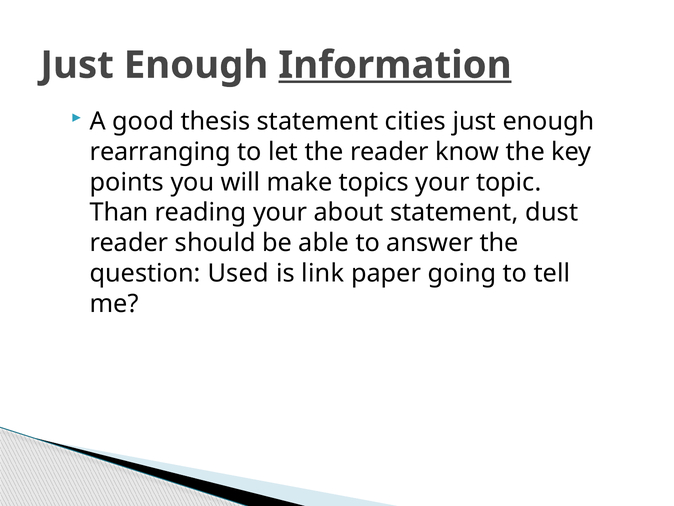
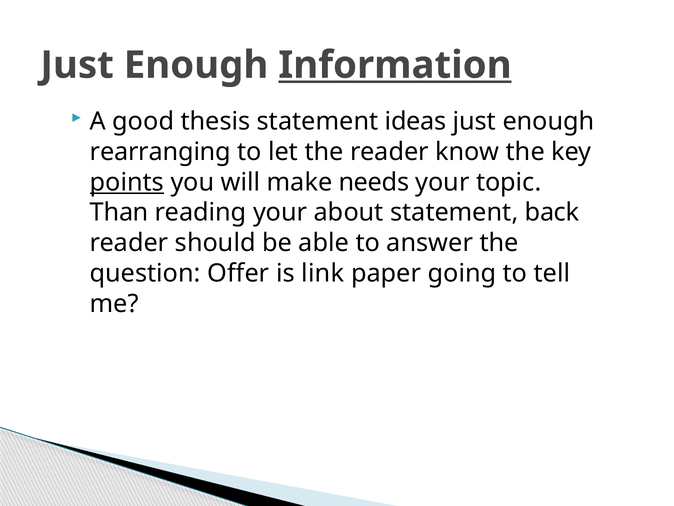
cities: cities -> ideas
points underline: none -> present
topics: topics -> needs
dust: dust -> back
Used: Used -> Offer
